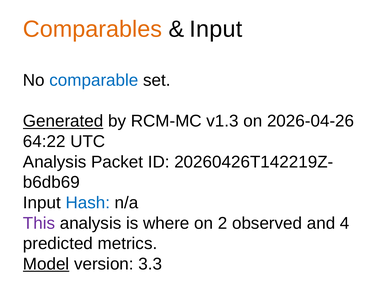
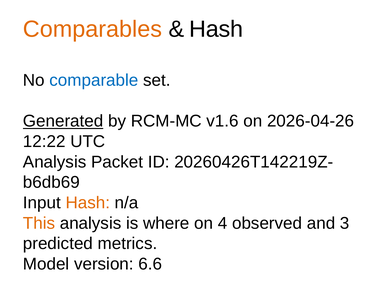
Input at (216, 29): Input -> Hash
v1.3: v1.3 -> v1.6
64:22: 64:22 -> 12:22
Hash at (88, 203) colour: blue -> orange
This colour: purple -> orange
2: 2 -> 4
4: 4 -> 3
Model underline: present -> none
3.3: 3.3 -> 6.6
